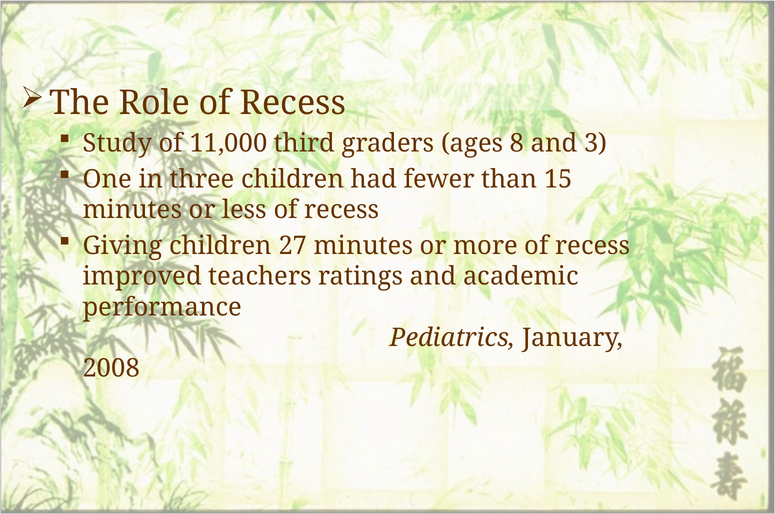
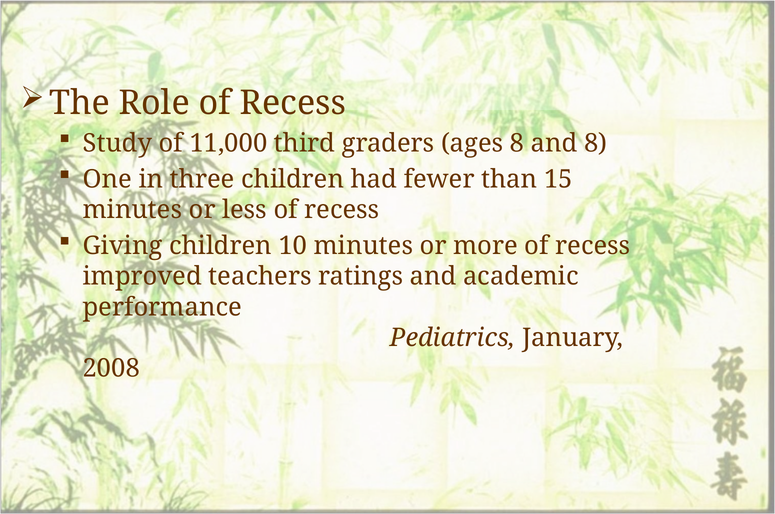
and 3: 3 -> 8
27: 27 -> 10
